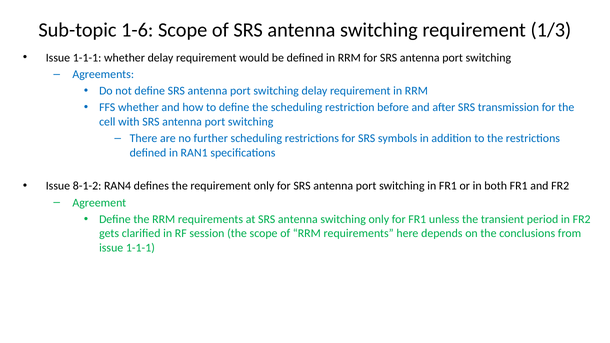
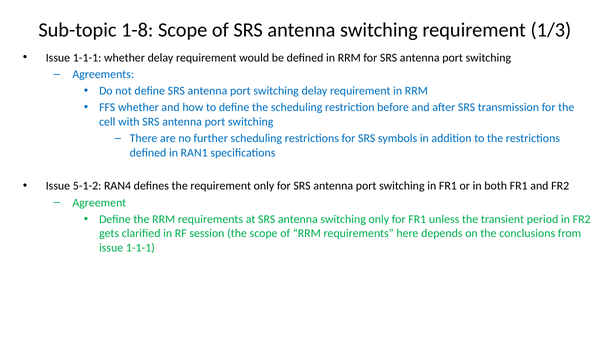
1-6: 1-6 -> 1-8
8-1-2: 8-1-2 -> 5-1-2
